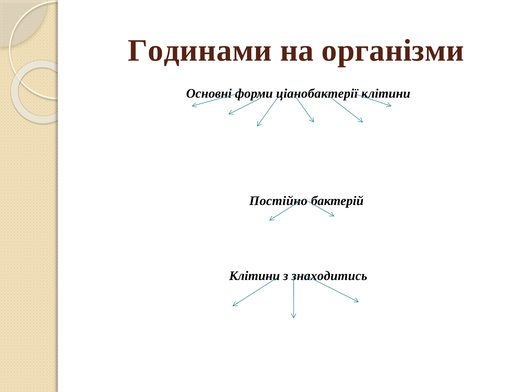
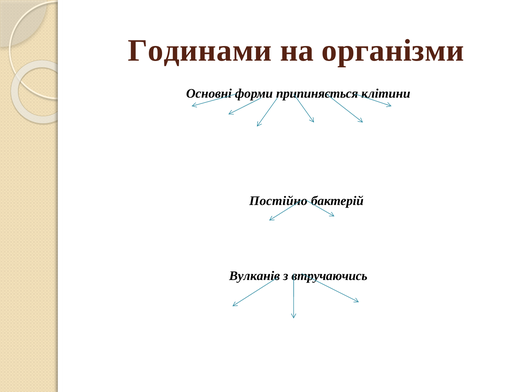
ціанобактерії: ціанобактерії -> припиняється
Клітини at (255, 276): Клітини -> Вулканів
знаходитись: знаходитись -> втручаючись
